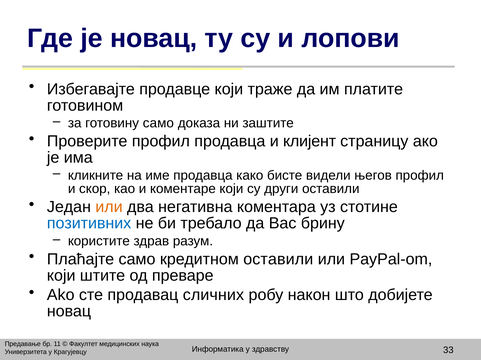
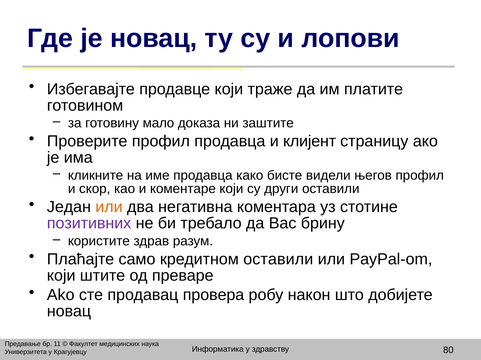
готовину само: само -> мало
позитивних colour: blue -> purple
сличних: сличних -> провера
33: 33 -> 80
